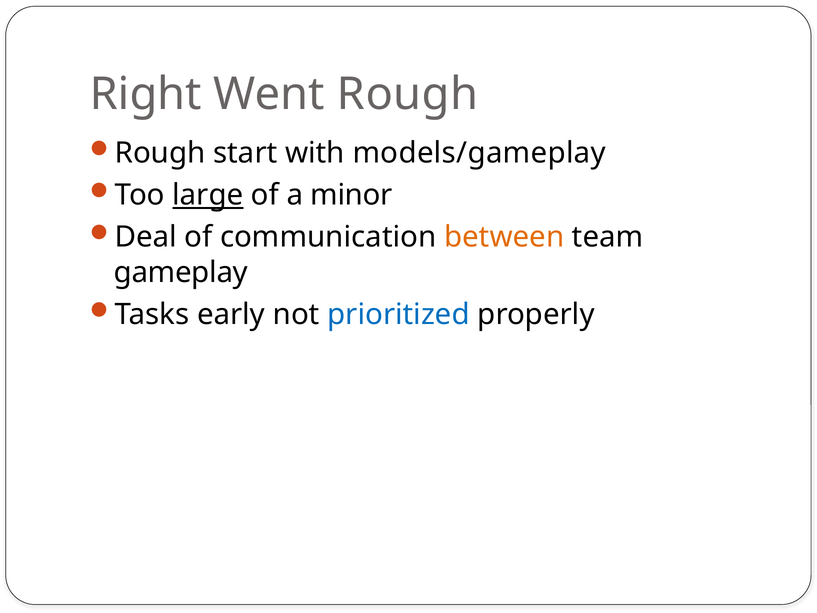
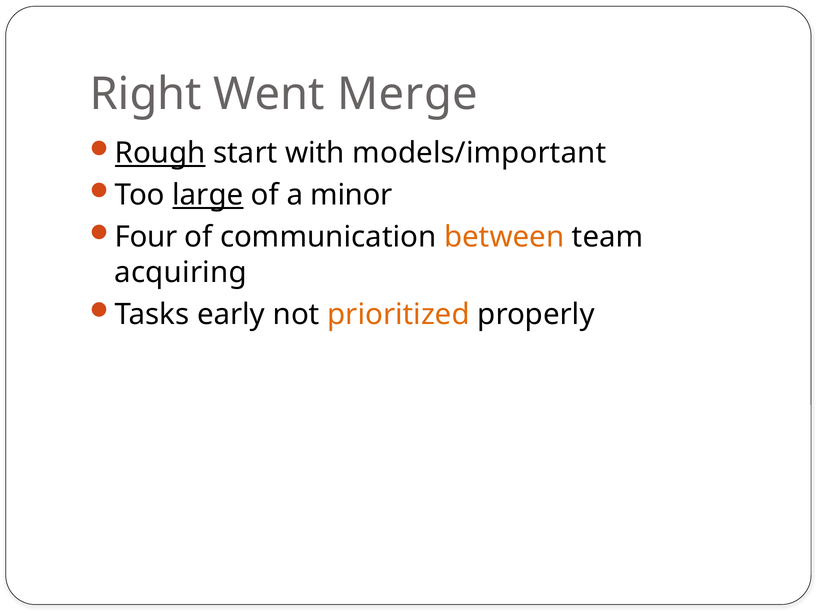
Went Rough: Rough -> Merge
Rough at (160, 153) underline: none -> present
models/gameplay: models/gameplay -> models/important
Deal: Deal -> Four
gameplay: gameplay -> acquiring
prioritized colour: blue -> orange
